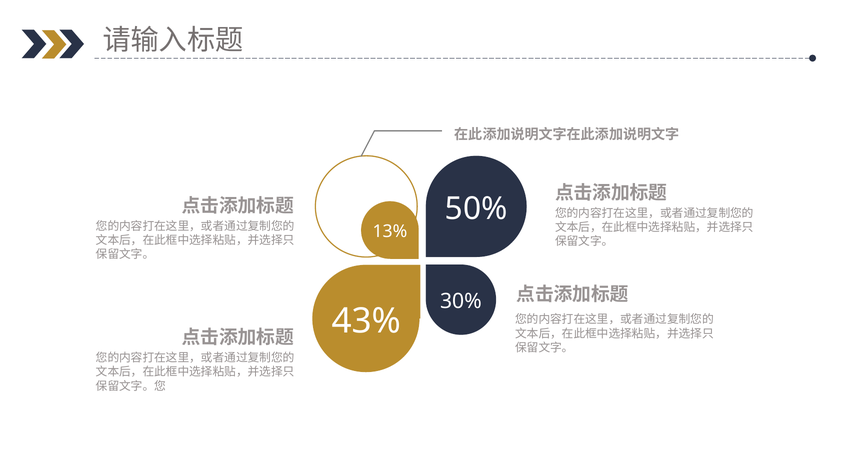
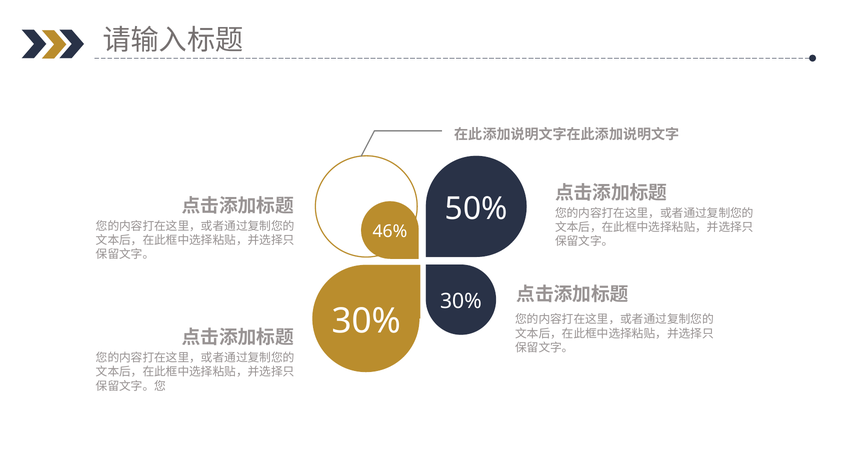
13%: 13% -> 46%
43% at (366, 321): 43% -> 30%
